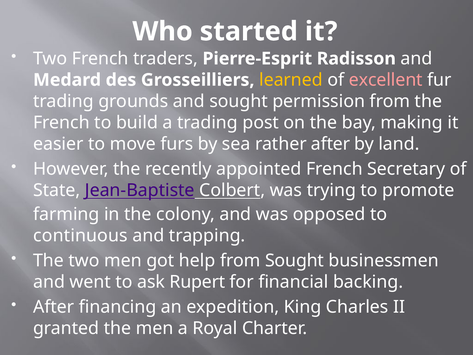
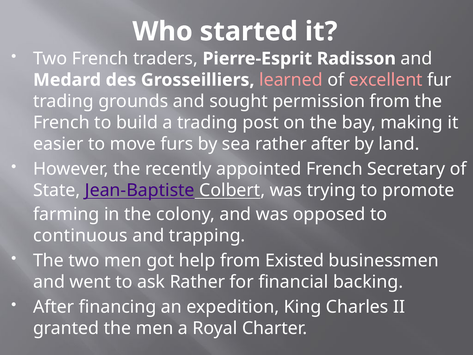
learned colour: yellow -> pink
from Sought: Sought -> Existed
ask Rupert: Rupert -> Rather
